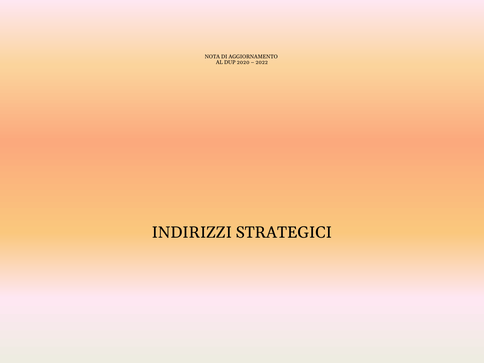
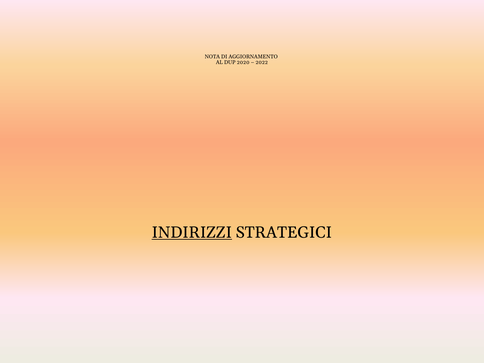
INDIRIZZI underline: none -> present
